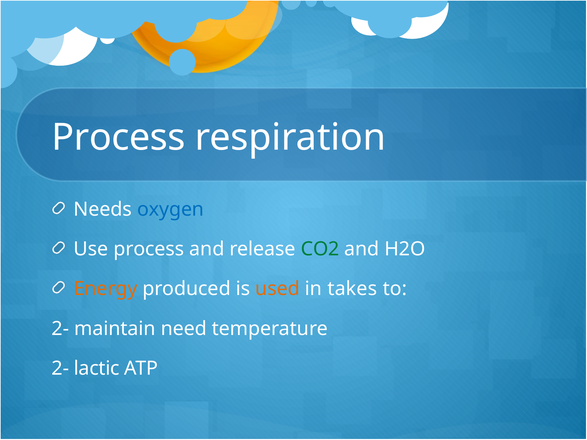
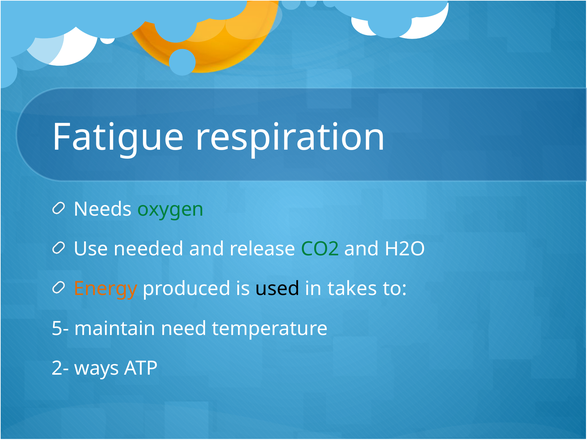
Process at (119, 137): Process -> Fatigue
oxygen colour: blue -> green
Use process: process -> needed
used colour: orange -> black
2- at (60, 329): 2- -> 5-
lactic: lactic -> ways
